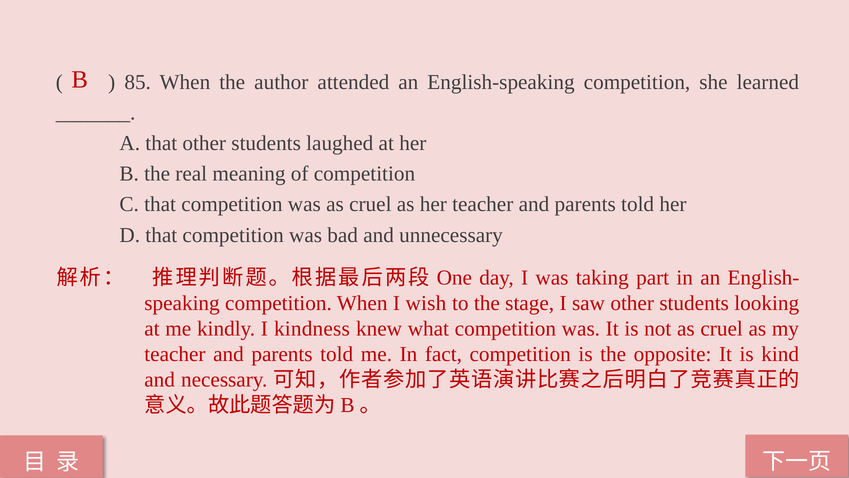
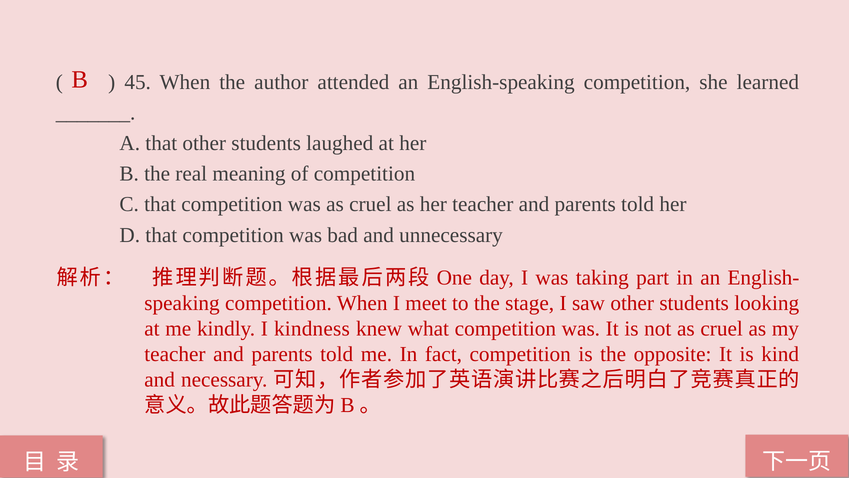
85: 85 -> 45
wish: wish -> meet
